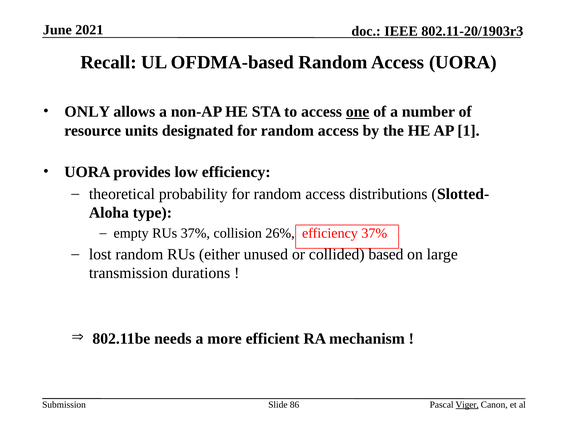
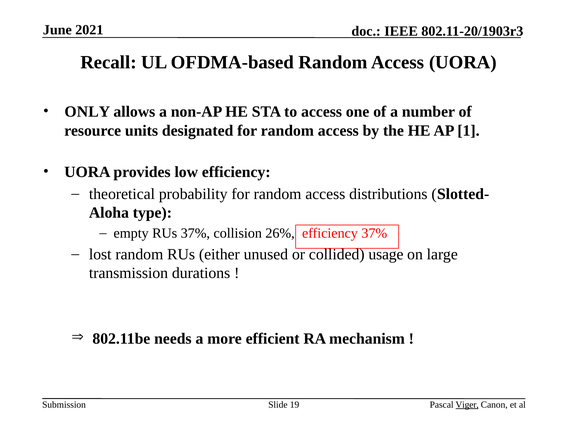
one underline: present -> none
based: based -> usage
86: 86 -> 19
